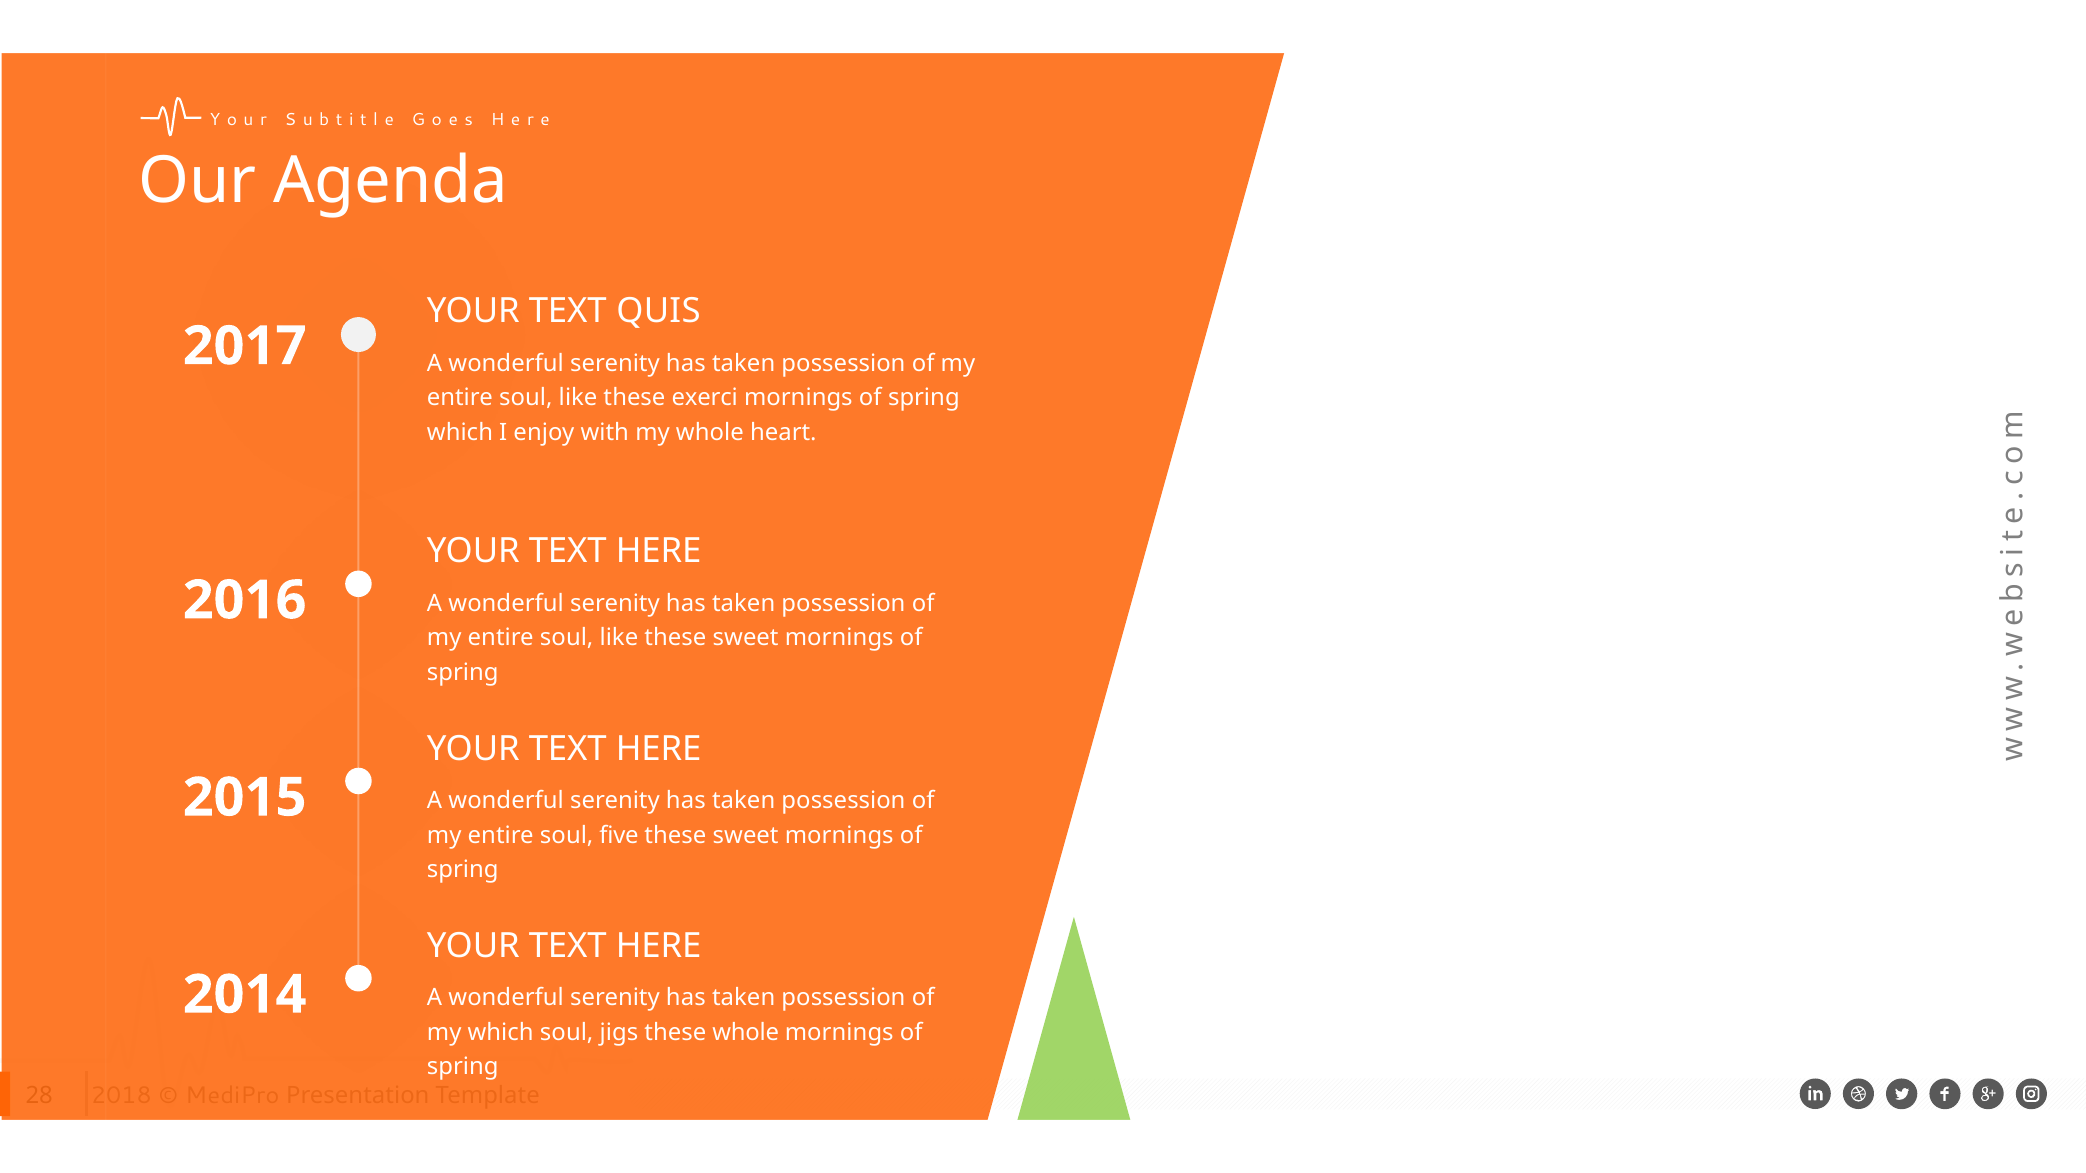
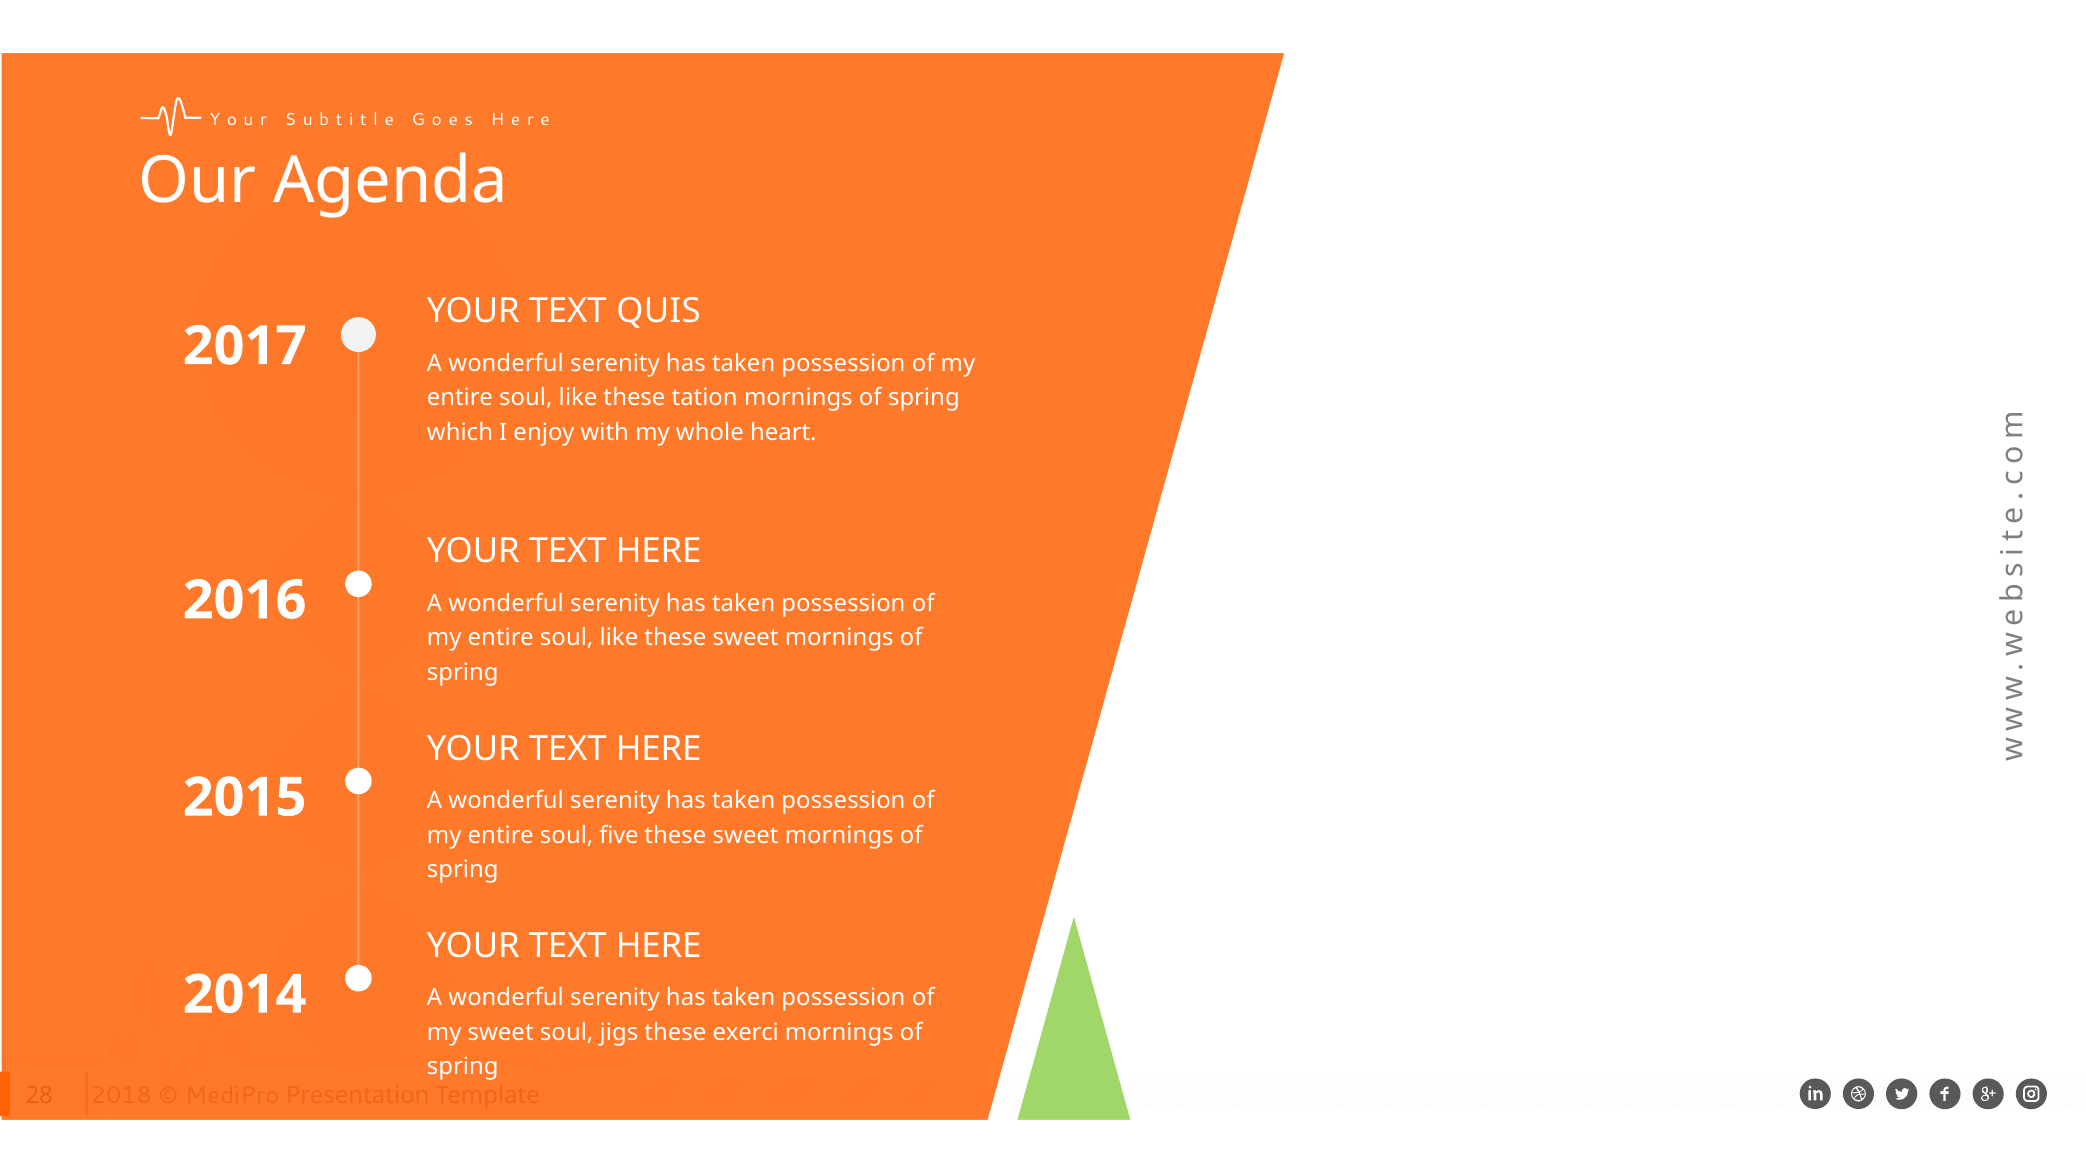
exerci: exerci -> tation
my which: which -> sweet
these whole: whole -> exerci
